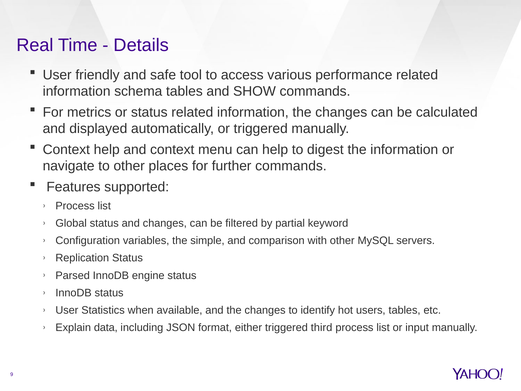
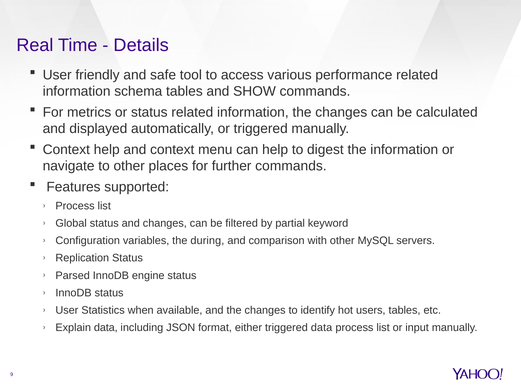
simple: simple -> during
triggered third: third -> data
